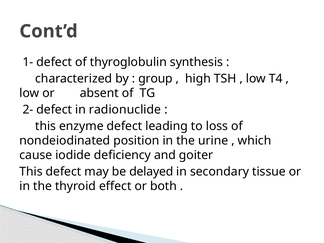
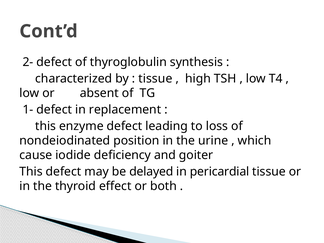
1-: 1- -> 2-
group at (155, 79): group -> tissue
2-: 2- -> 1-
radionuclide: radionuclide -> replacement
secondary: secondary -> pericardial
